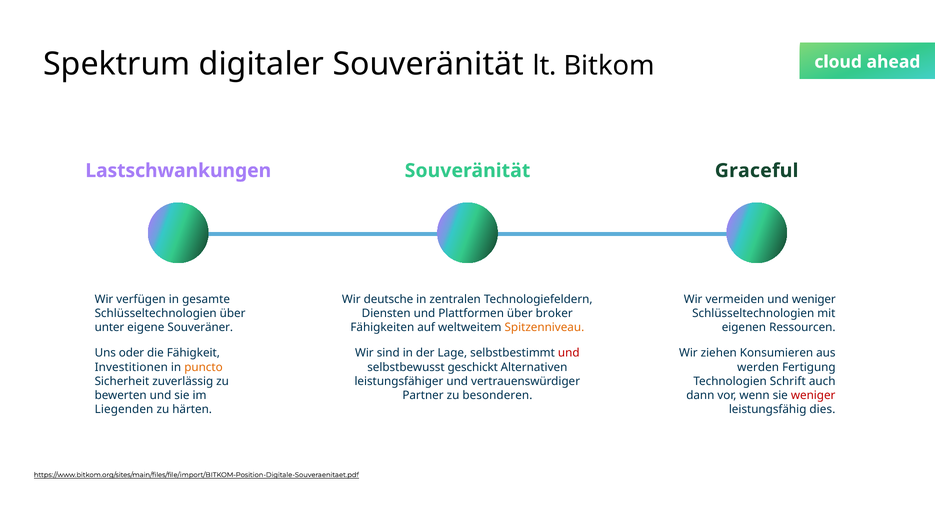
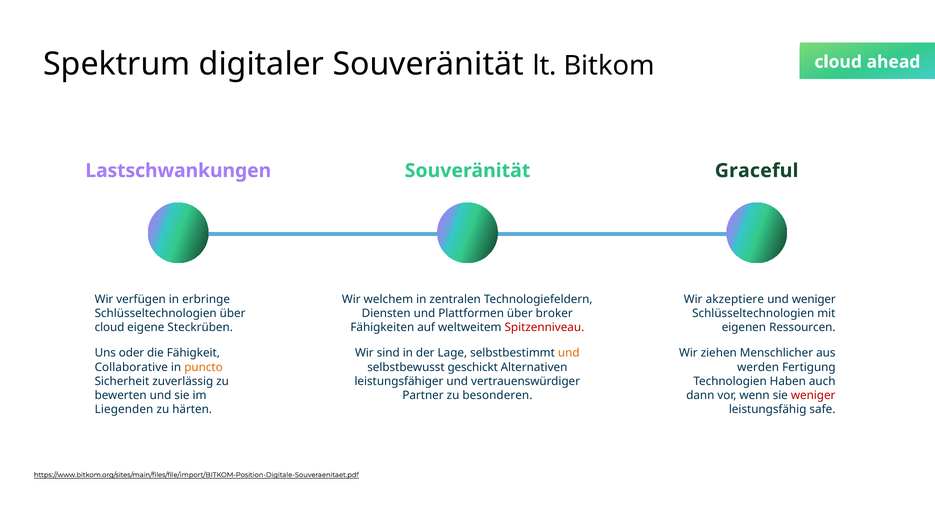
gesamte: gesamte -> erbringe
deutsche: deutsche -> welchem
vermeiden: vermeiden -> akzeptiere
unter at (109, 327): unter -> cloud
Souveräner: Souveräner -> Steckrüben
Spitzenniveau colour: orange -> red
und at (569, 353) colour: red -> orange
Konsumieren: Konsumieren -> Menschlicher
Investitionen: Investitionen -> Collaborative
Schrift: Schrift -> Haben
dies: dies -> safe
